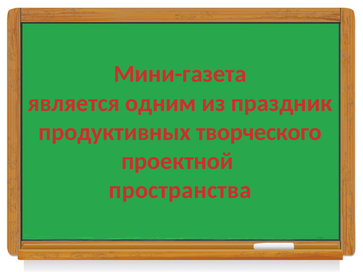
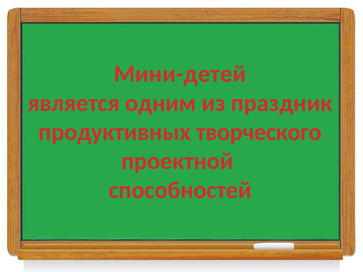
Мини-газета: Мини-газета -> Мини-детей
пространства: пространства -> способностей
